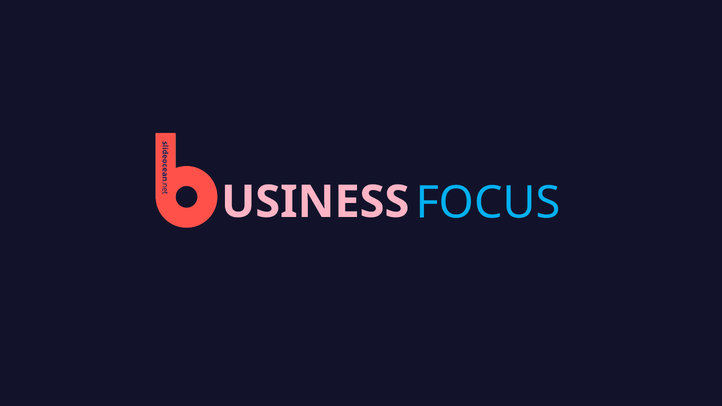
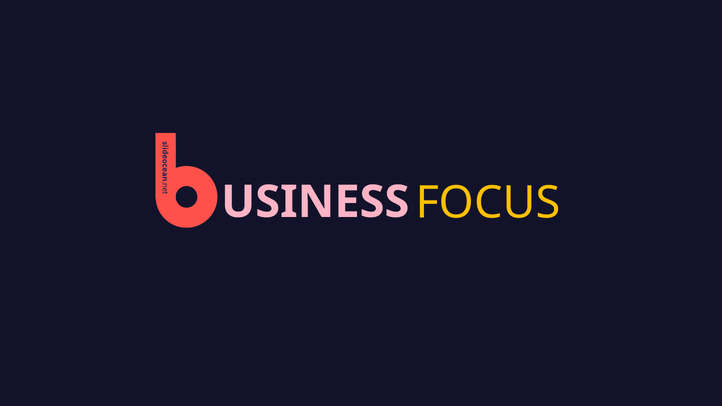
FOCUS colour: light blue -> yellow
